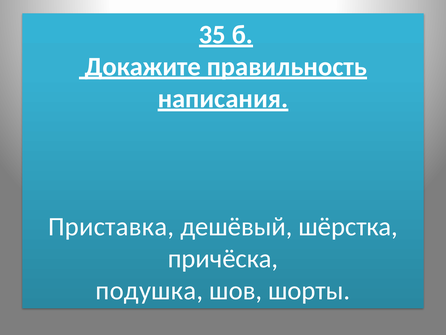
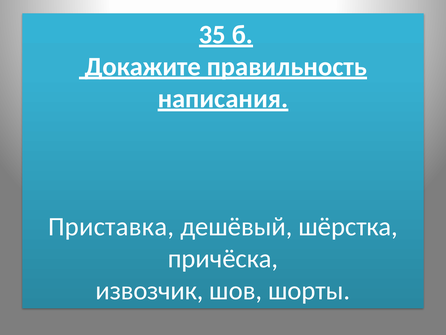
подушка: подушка -> извозчик
